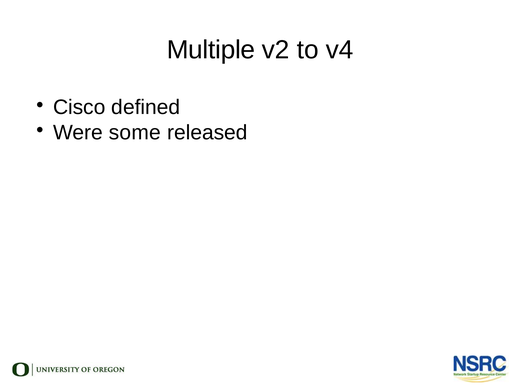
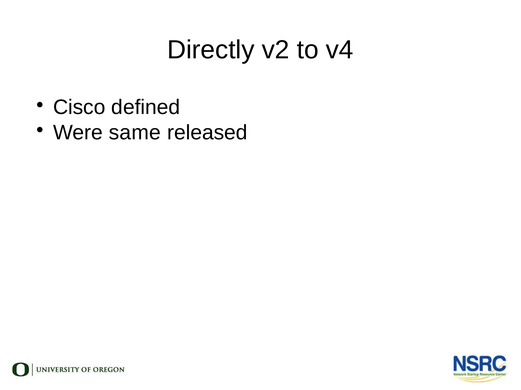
Multiple: Multiple -> Directly
some: some -> same
